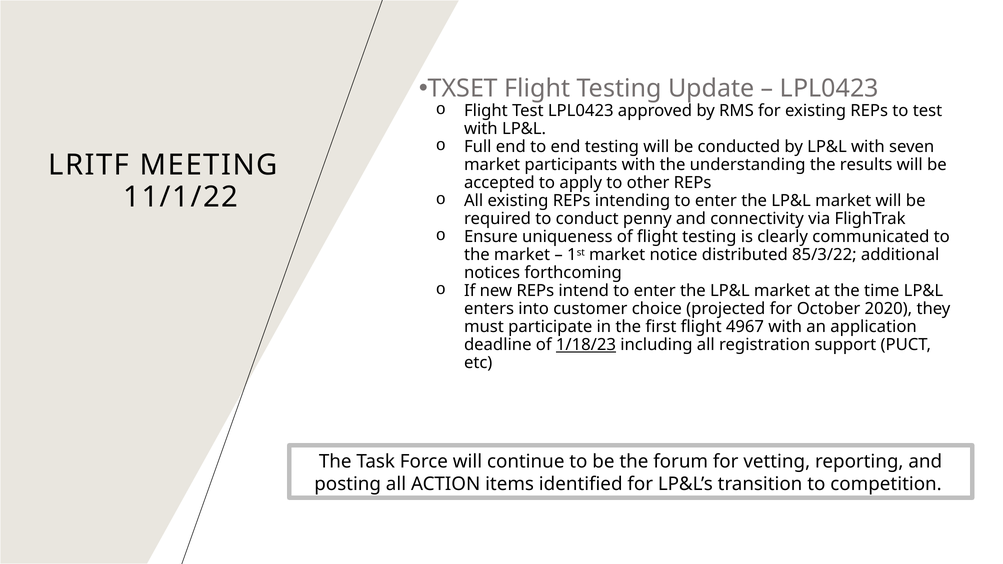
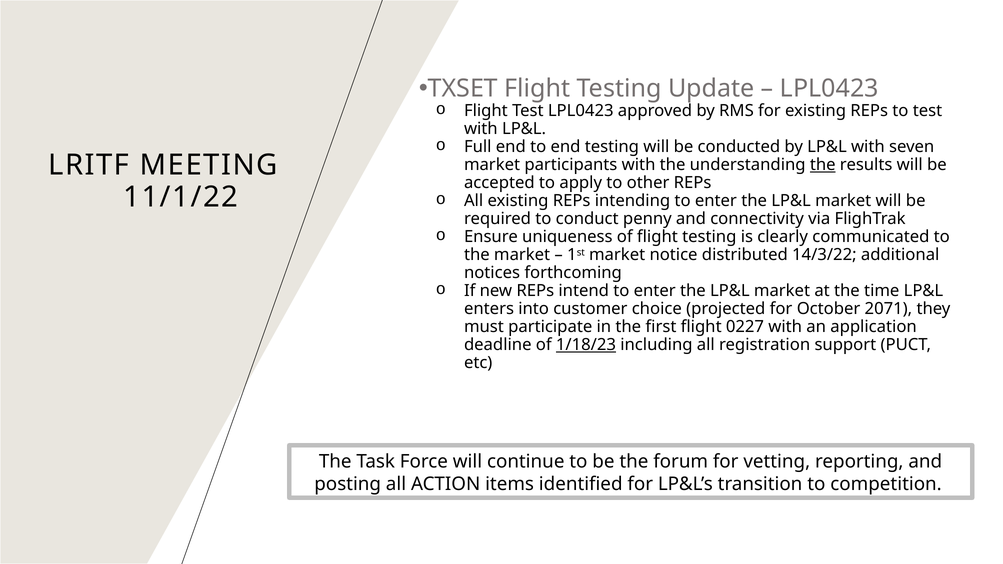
the at (823, 165) underline: none -> present
85/3/22: 85/3/22 -> 14/3/22
2020: 2020 -> 2071
4967: 4967 -> 0227
